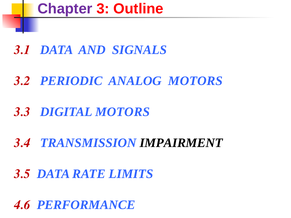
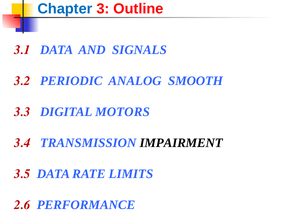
Chapter colour: purple -> blue
ANALOG MOTORS: MOTORS -> SMOOTH
4.6: 4.6 -> 2.6
